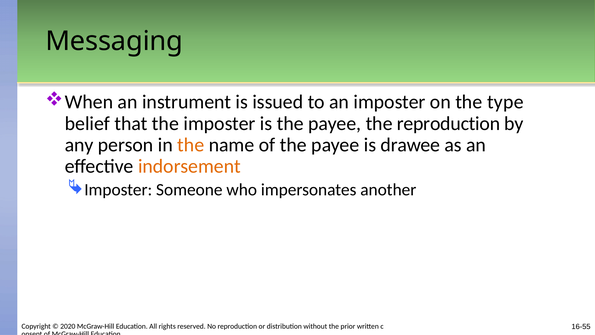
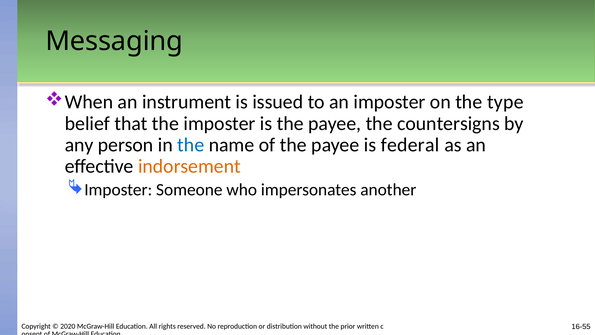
the reproduction: reproduction -> countersigns
the at (191, 145) colour: orange -> blue
drawee: drawee -> federal
